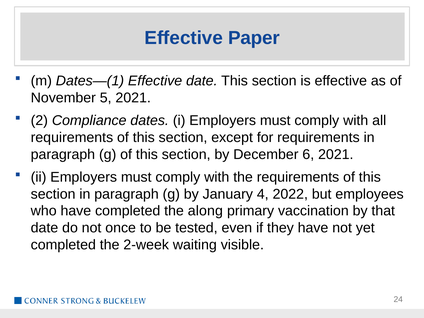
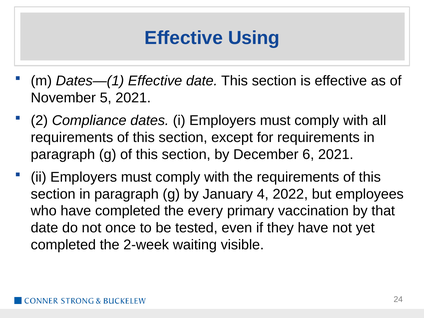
Paper: Paper -> Using
along: along -> every
